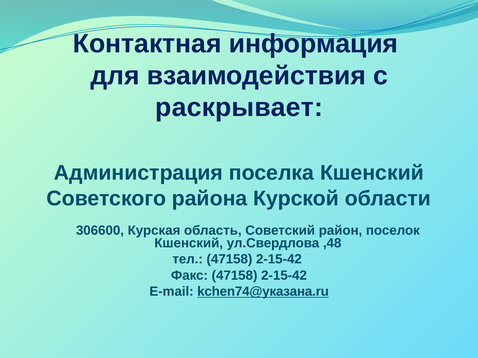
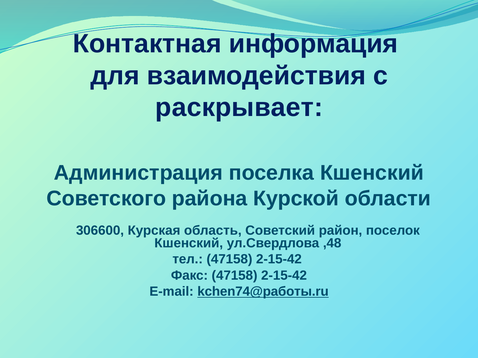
kchen74@указана.ru: kchen74@указана.ru -> kchen74@работы.ru
